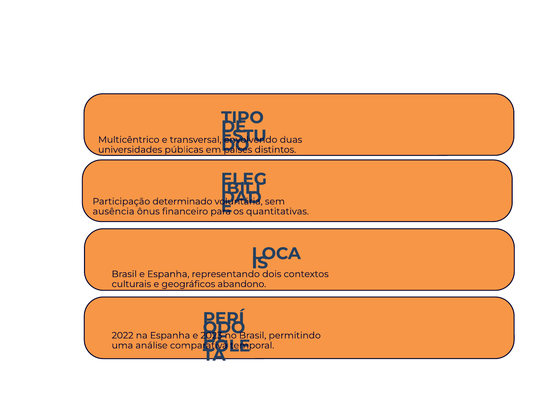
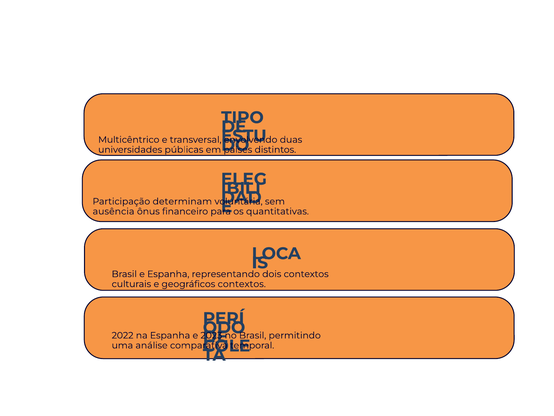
determinado: determinado -> determinam
geográficos abandono: abandono -> contextos
